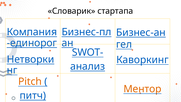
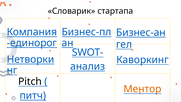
Pitch colour: orange -> black
